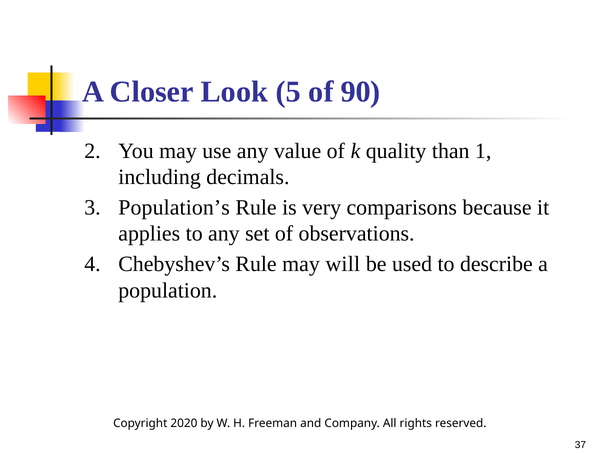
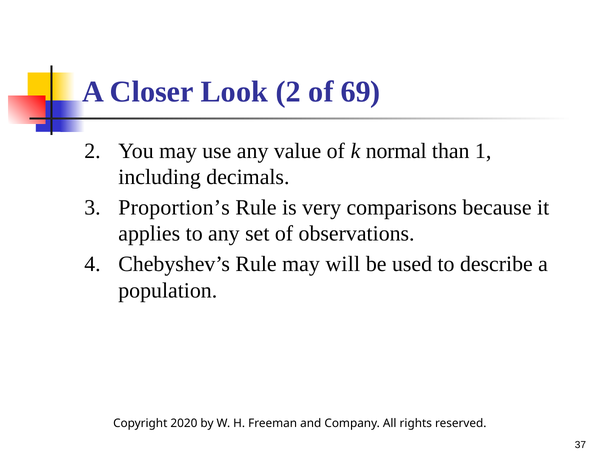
Look 5: 5 -> 2
90: 90 -> 69
quality: quality -> normal
Population’s: Population’s -> Proportion’s
